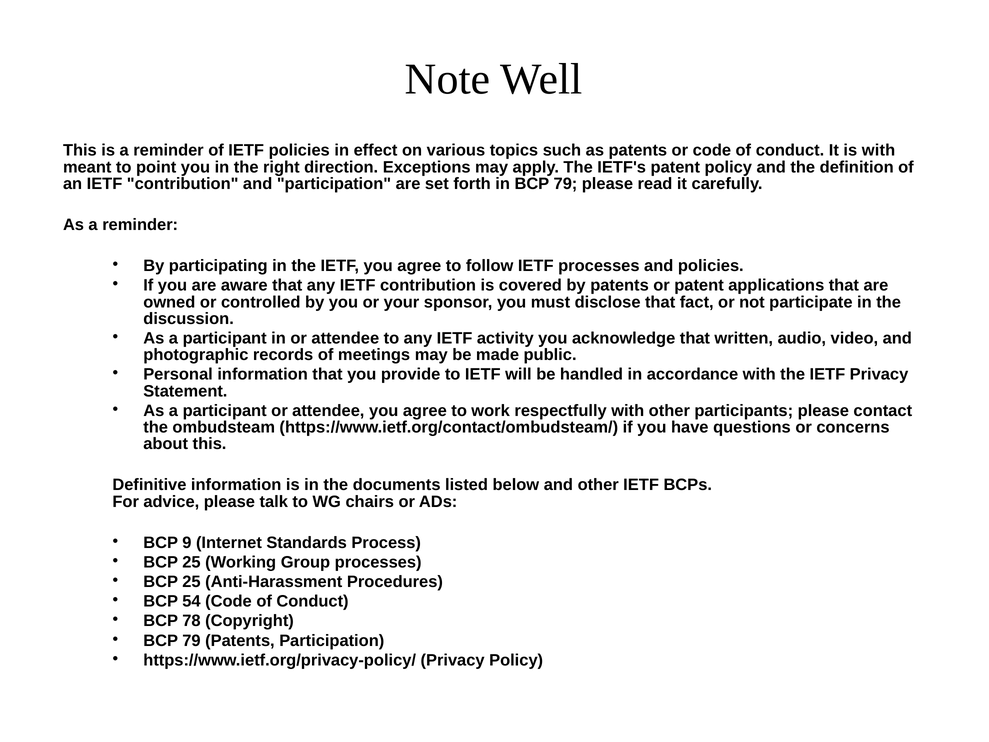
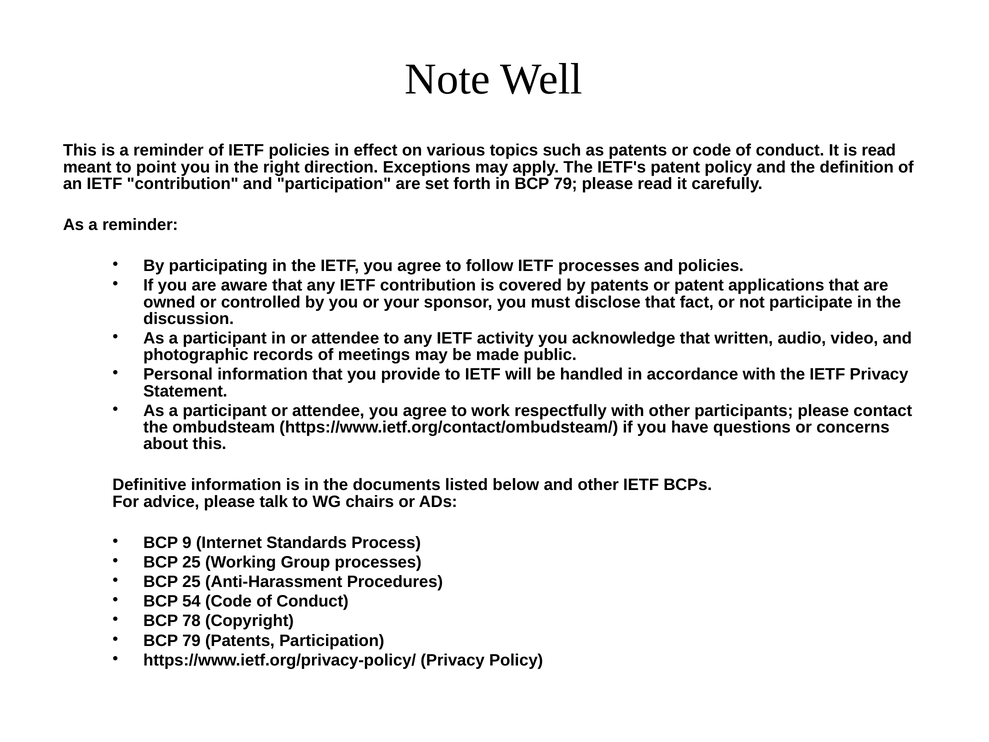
is with: with -> read
